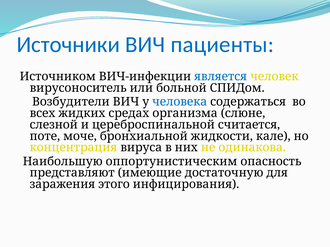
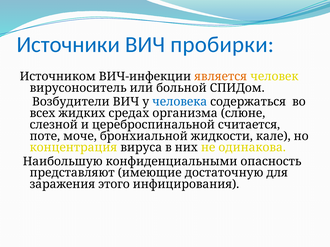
пациенты: пациенты -> пробирки
является colour: blue -> orange
оппортунистическим: оппортунистическим -> конфиденциальными
